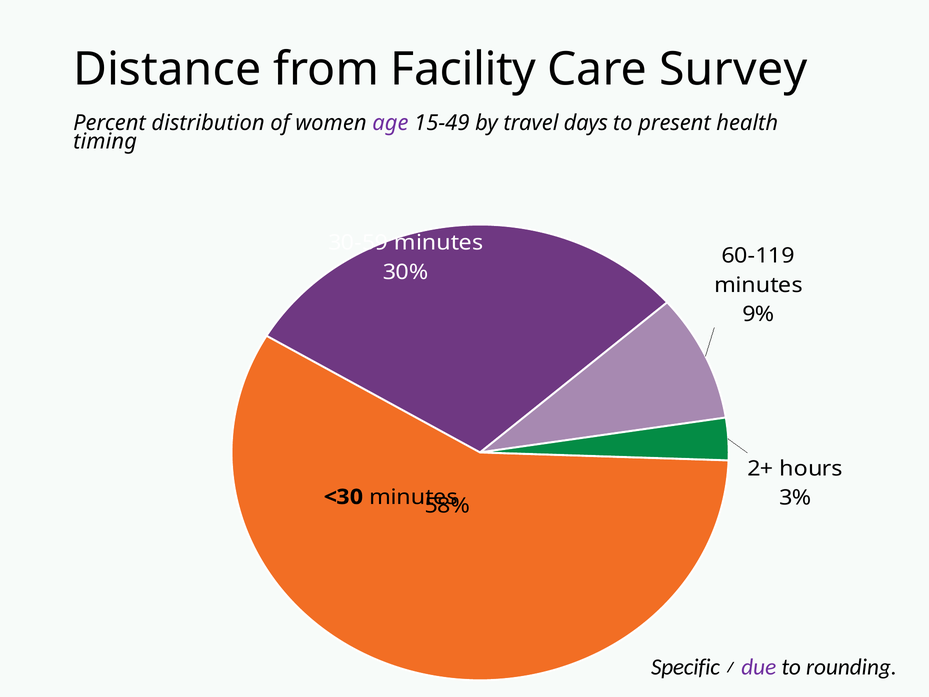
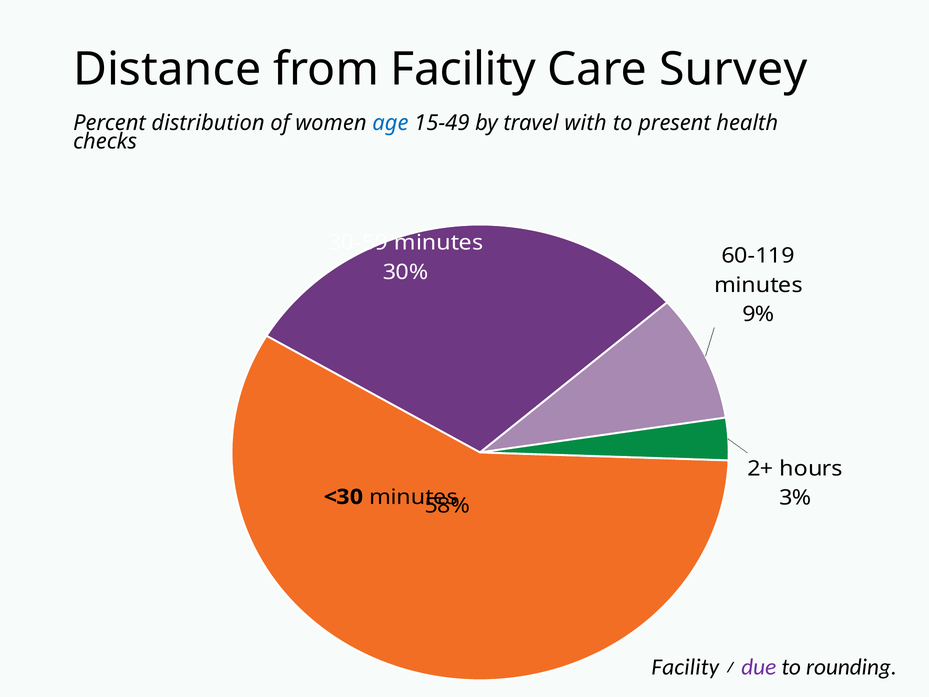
age colour: purple -> blue
days: days -> with
timing: timing -> checks
Specific at (685, 667): Specific -> Facility
